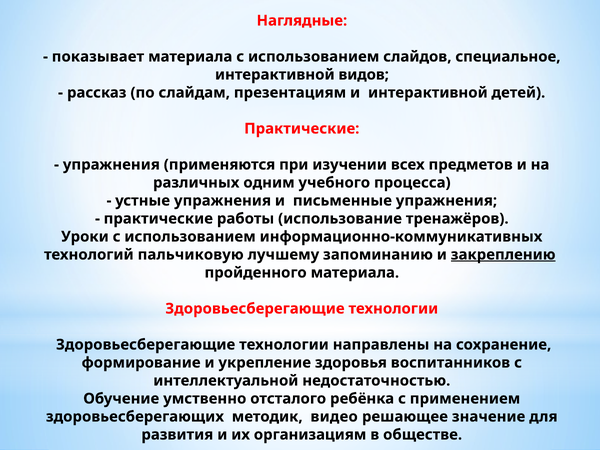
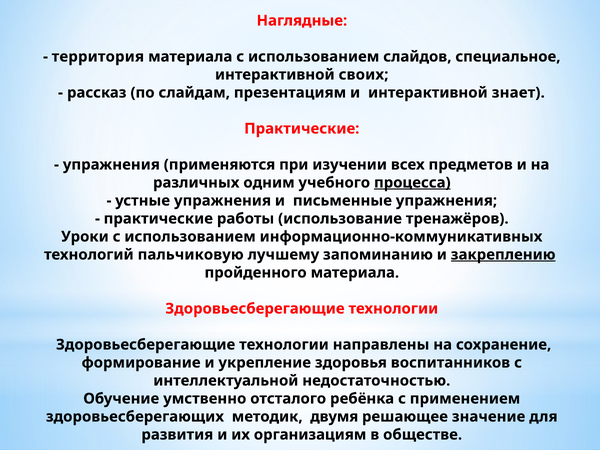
показывает: показывает -> территория
видов: видов -> своих
детей: детей -> знает
процесса underline: none -> present
видео: видео -> двумя
